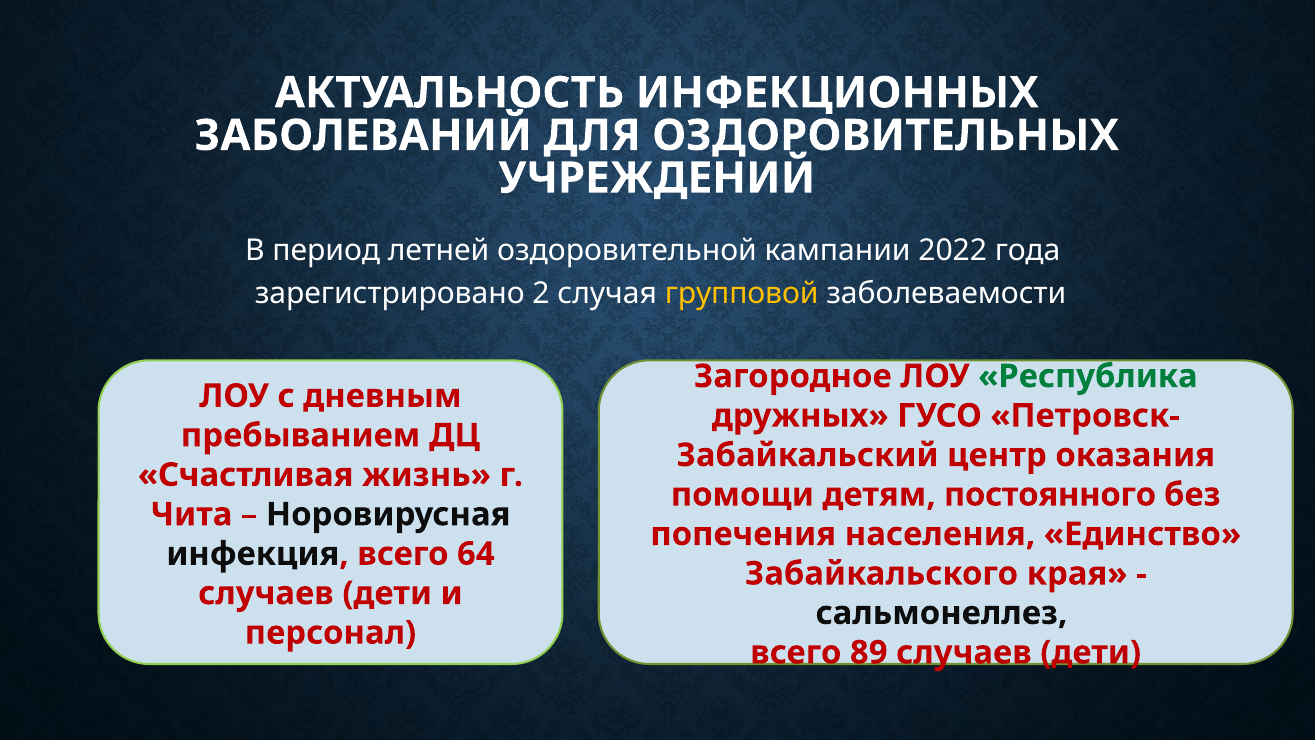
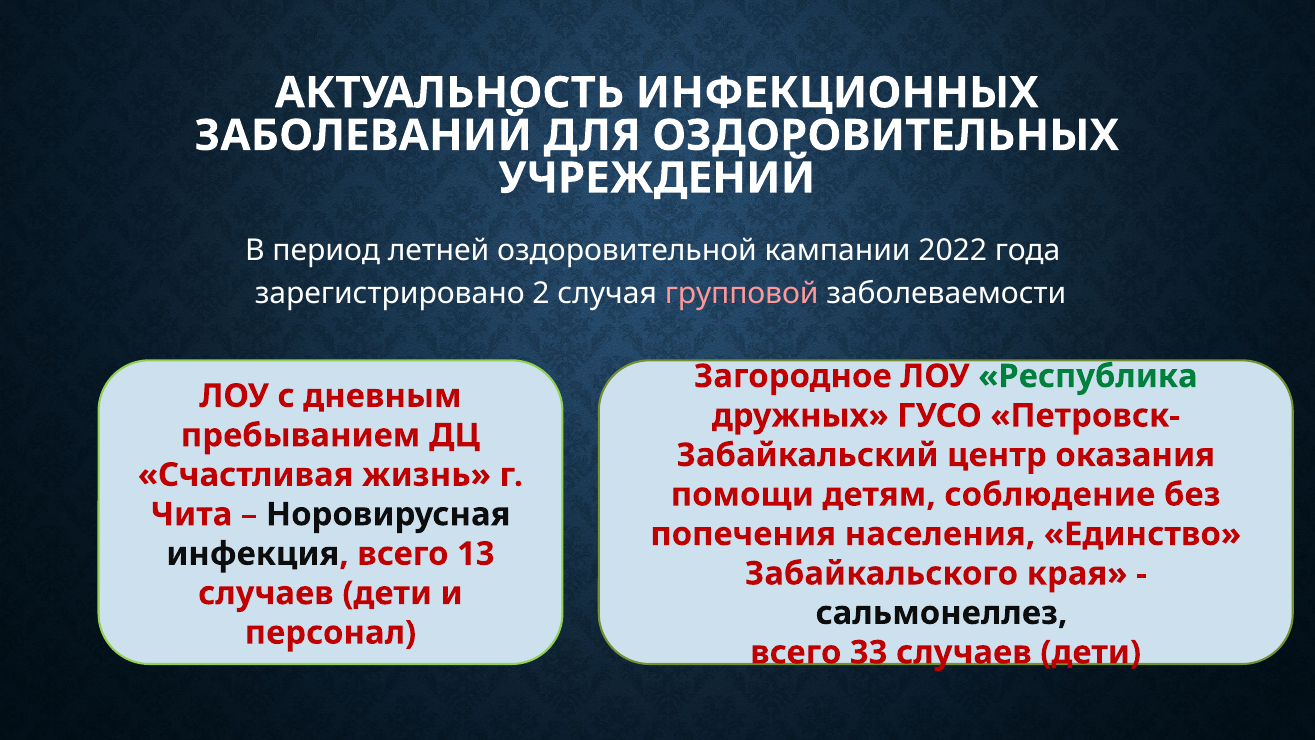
групповой colour: yellow -> pink
постоянного: постоянного -> соблюдение
64: 64 -> 13
89: 89 -> 33
